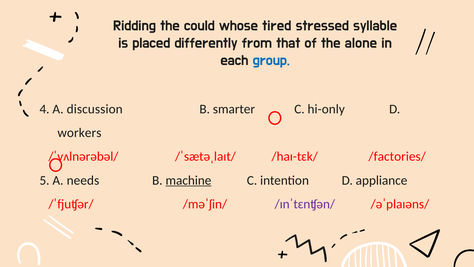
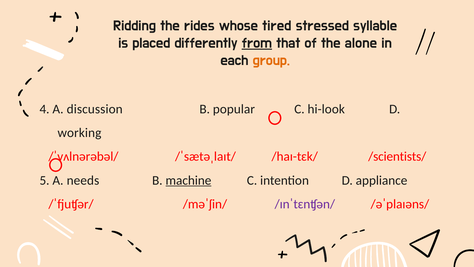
could: could -> rides
from underline: none -> present
group colour: blue -> orange
smarter: smarter -> popular
hi-only: hi-only -> hi-look
workers: workers -> working
/factories/: /factories/ -> /scientists/
